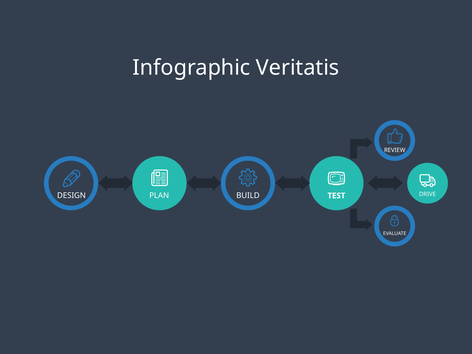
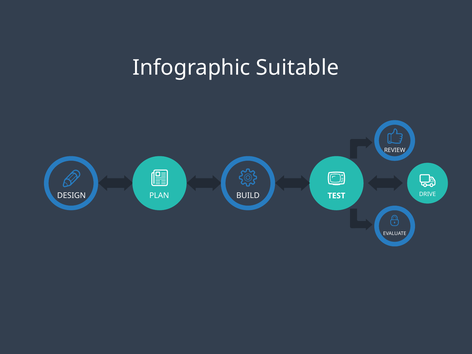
Veritatis: Veritatis -> Suitable
